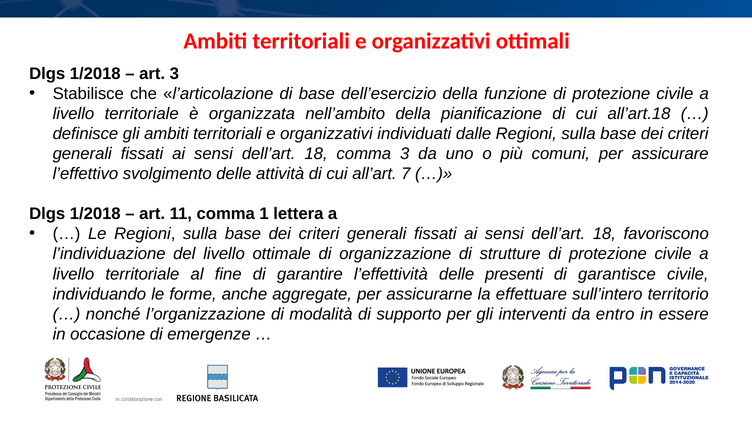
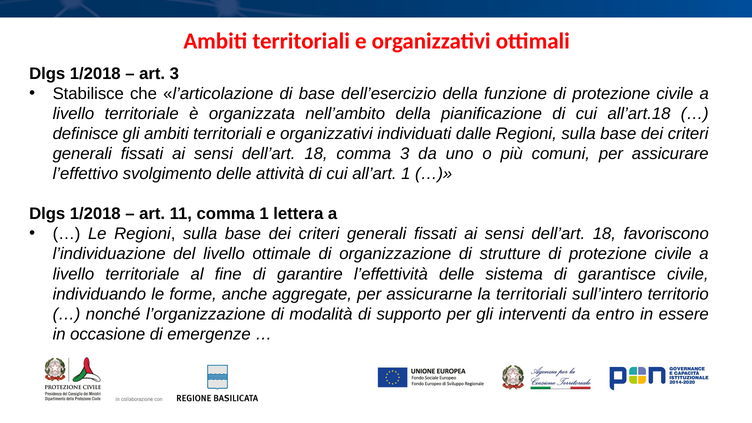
all’art 7: 7 -> 1
presenti: presenti -> sistema
la effettuare: effettuare -> territoriali
